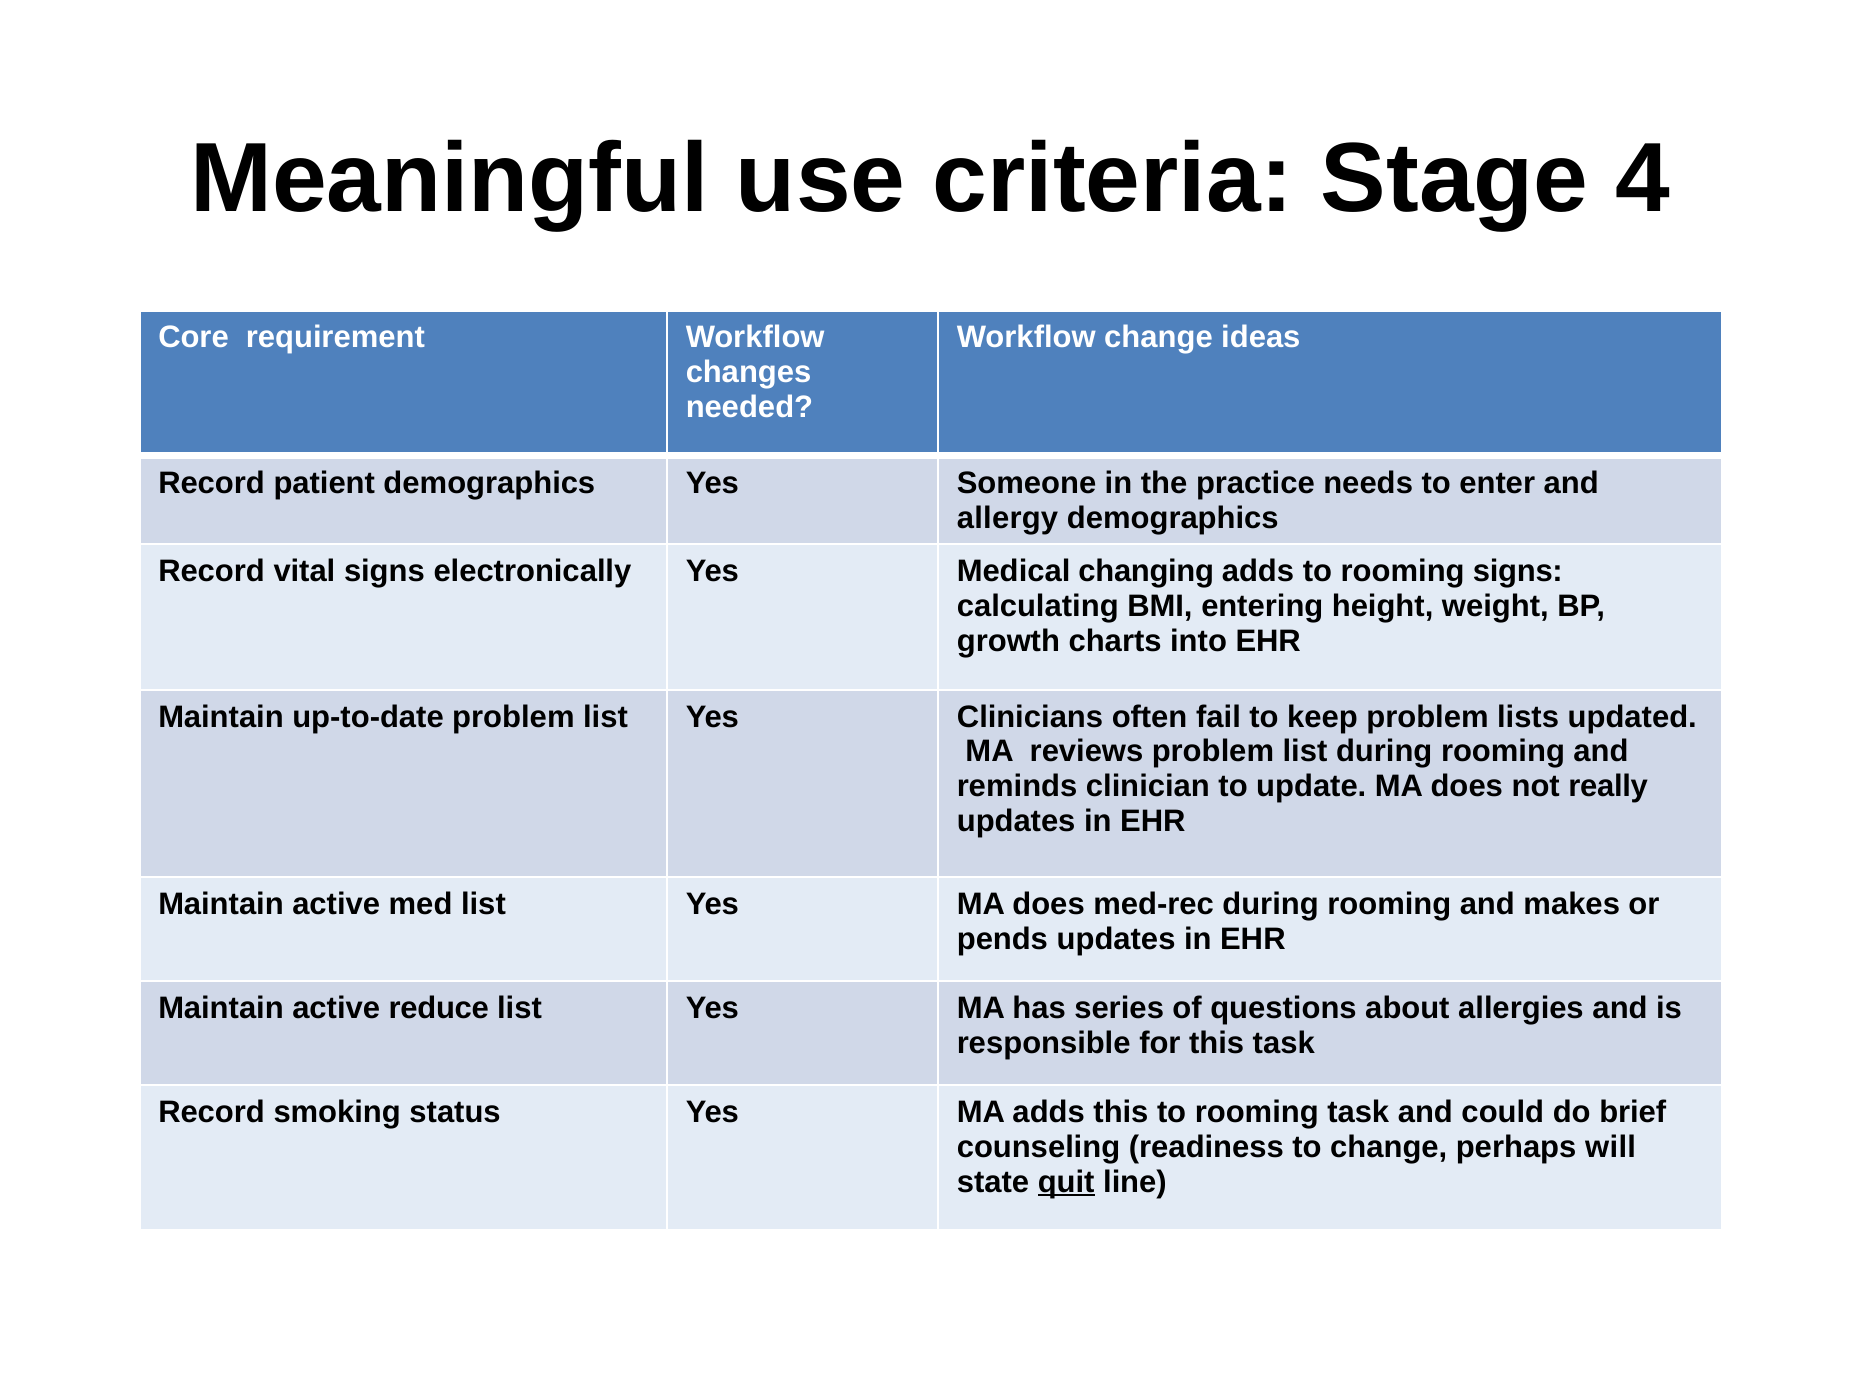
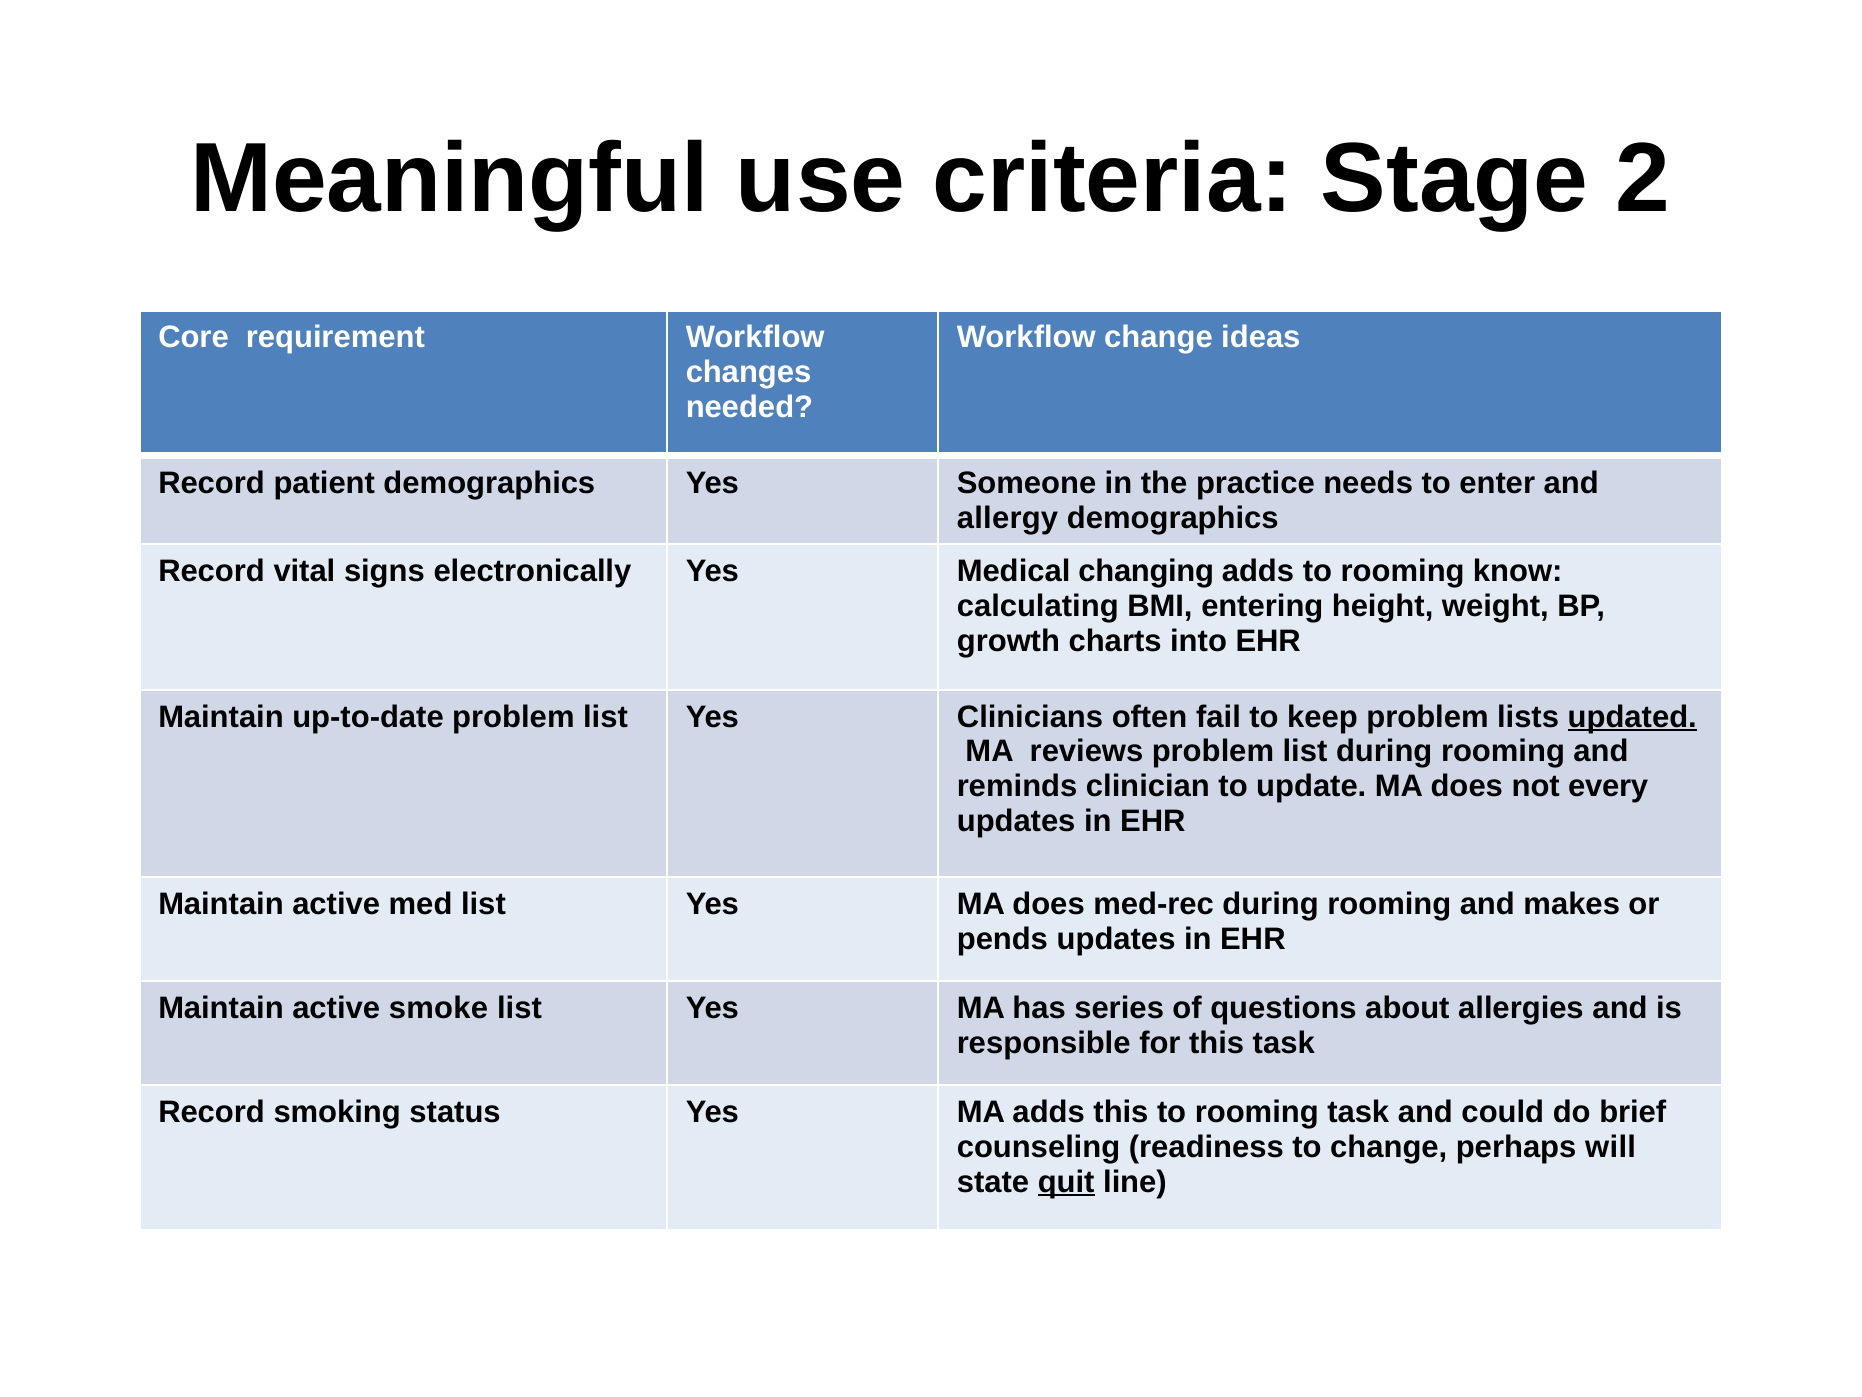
4: 4 -> 2
rooming signs: signs -> know
updated underline: none -> present
really: really -> every
reduce: reduce -> smoke
